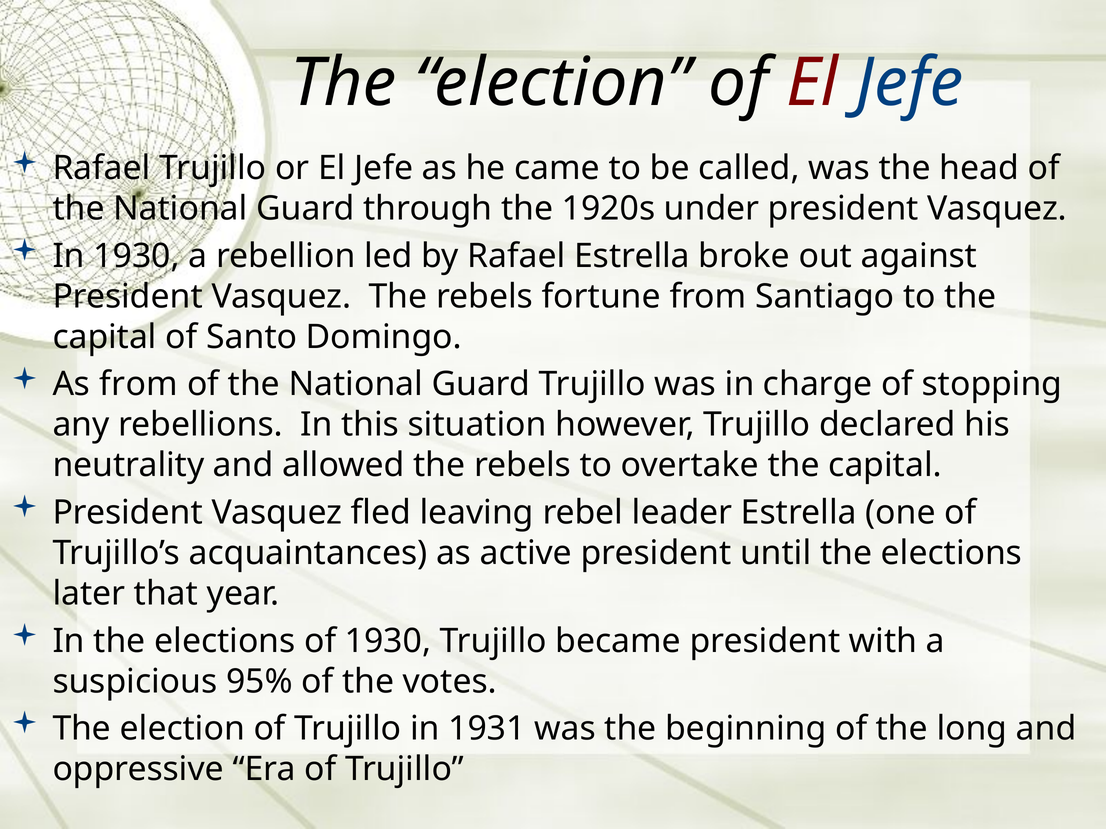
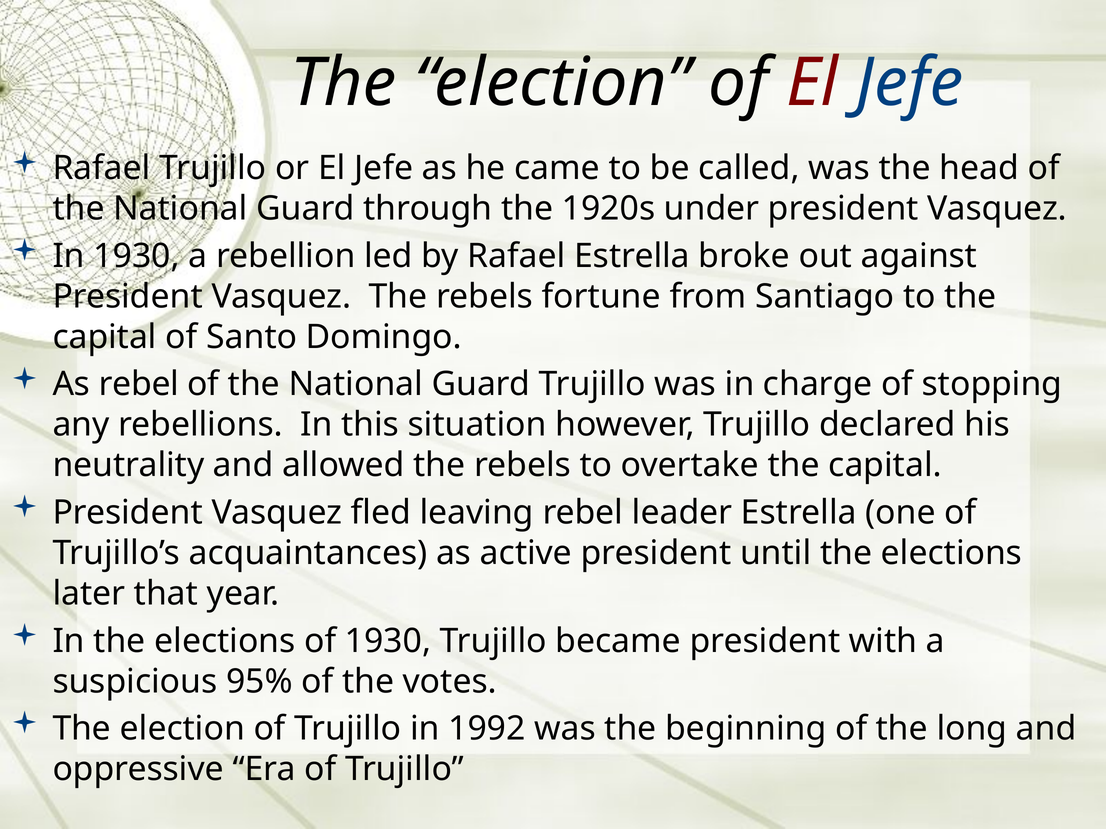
As from: from -> rebel
1931: 1931 -> 1992
